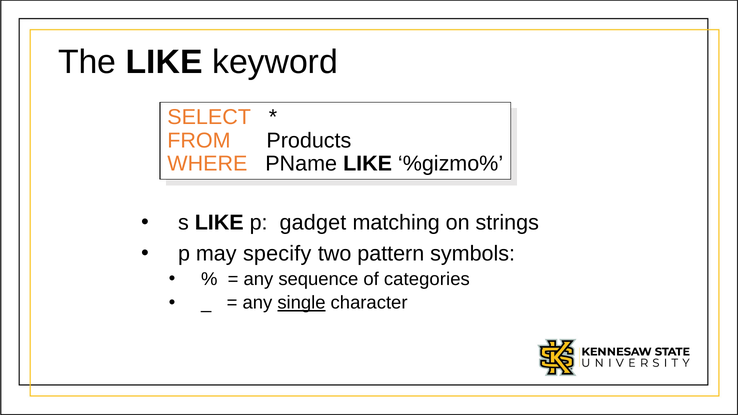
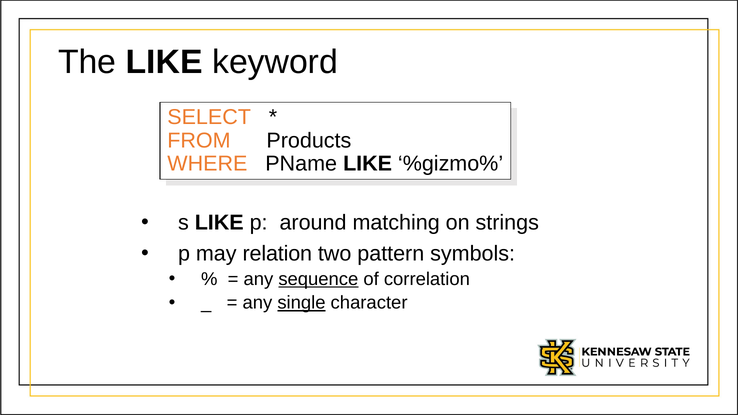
gadget: gadget -> around
specify: specify -> relation
sequence underline: none -> present
categories: categories -> correlation
